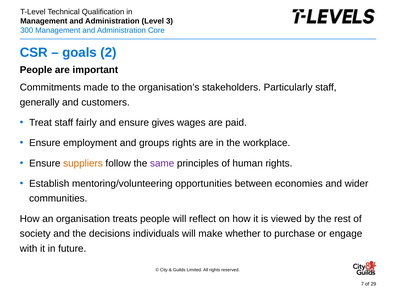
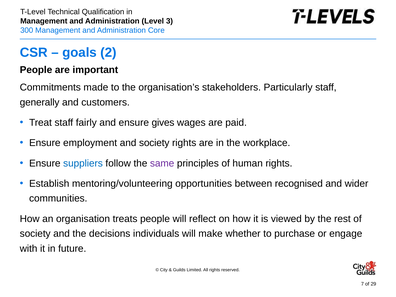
and groups: groups -> society
suppliers colour: orange -> blue
economies: economies -> recognised
